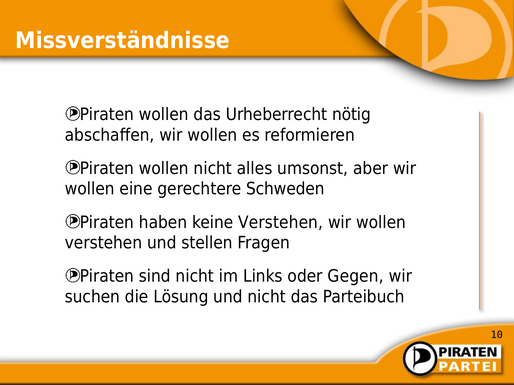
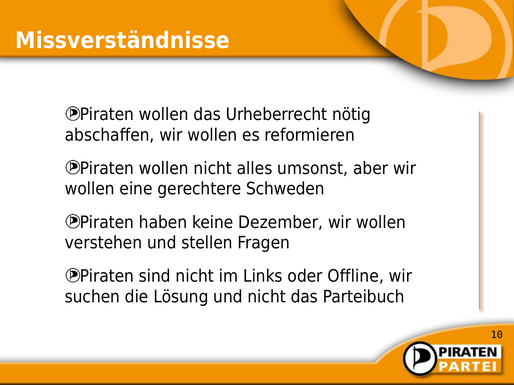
keine Verstehen: Verstehen -> Dezember
Gegen: Gegen -> Offline
